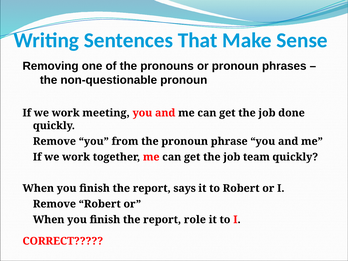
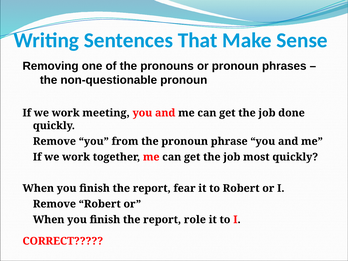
team: team -> most
says: says -> fear
